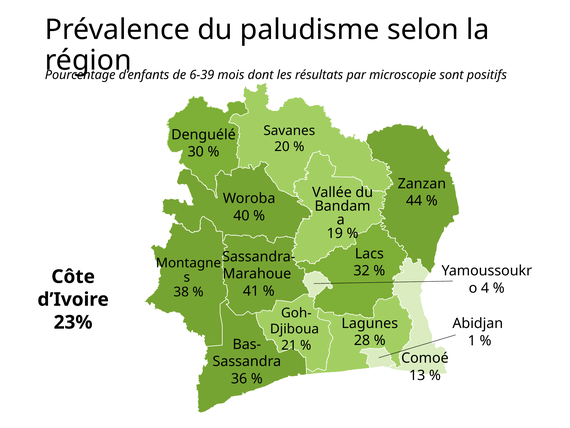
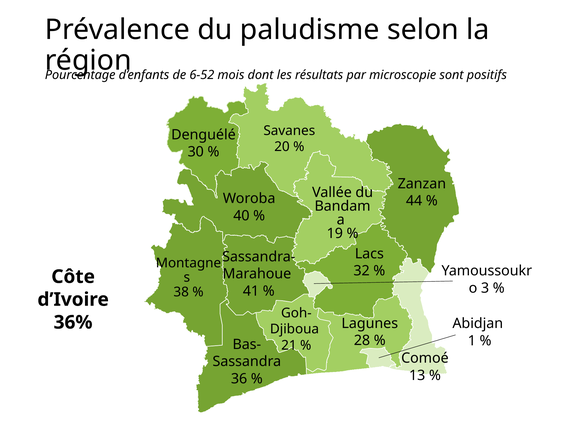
6-39: 6-39 -> 6-52
4: 4 -> 3
23%: 23% -> 36%
